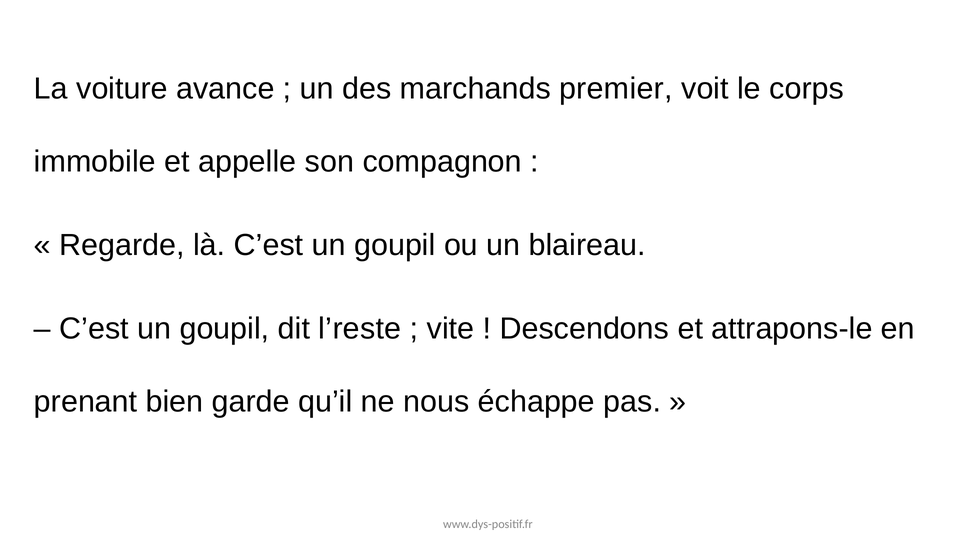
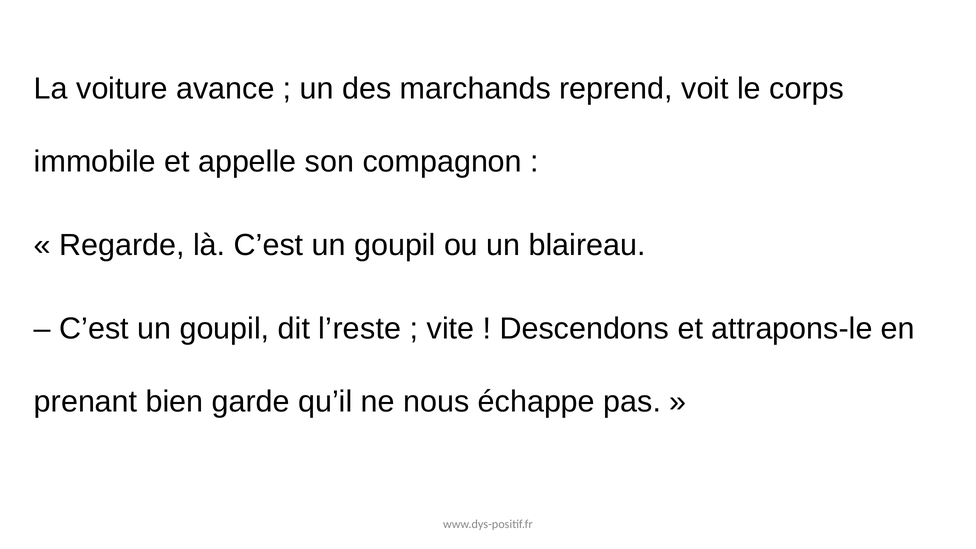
premier: premier -> reprend
